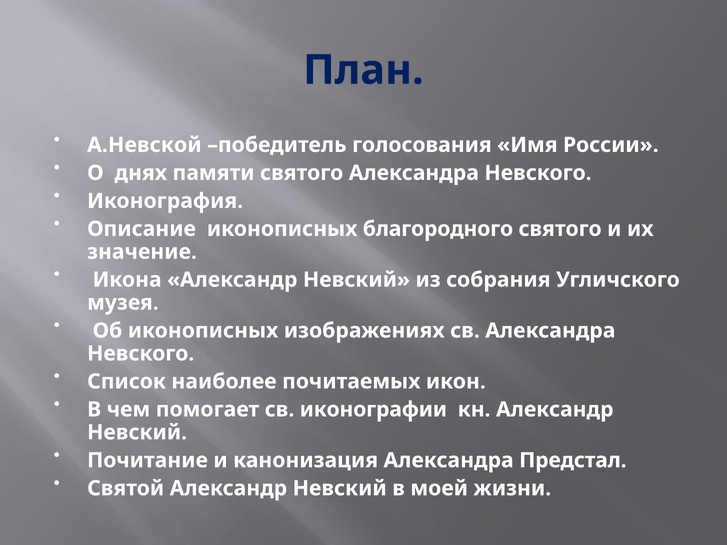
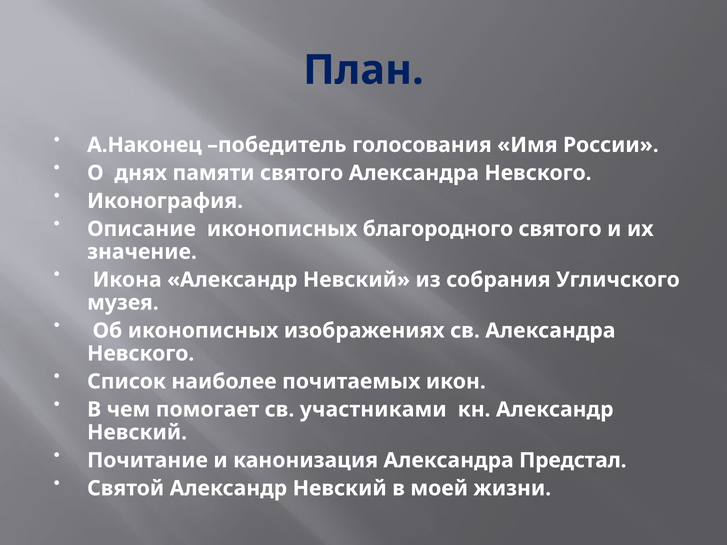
А.Невской: А.Невской -> А.Наконец
иконографии: иконографии -> участниками
